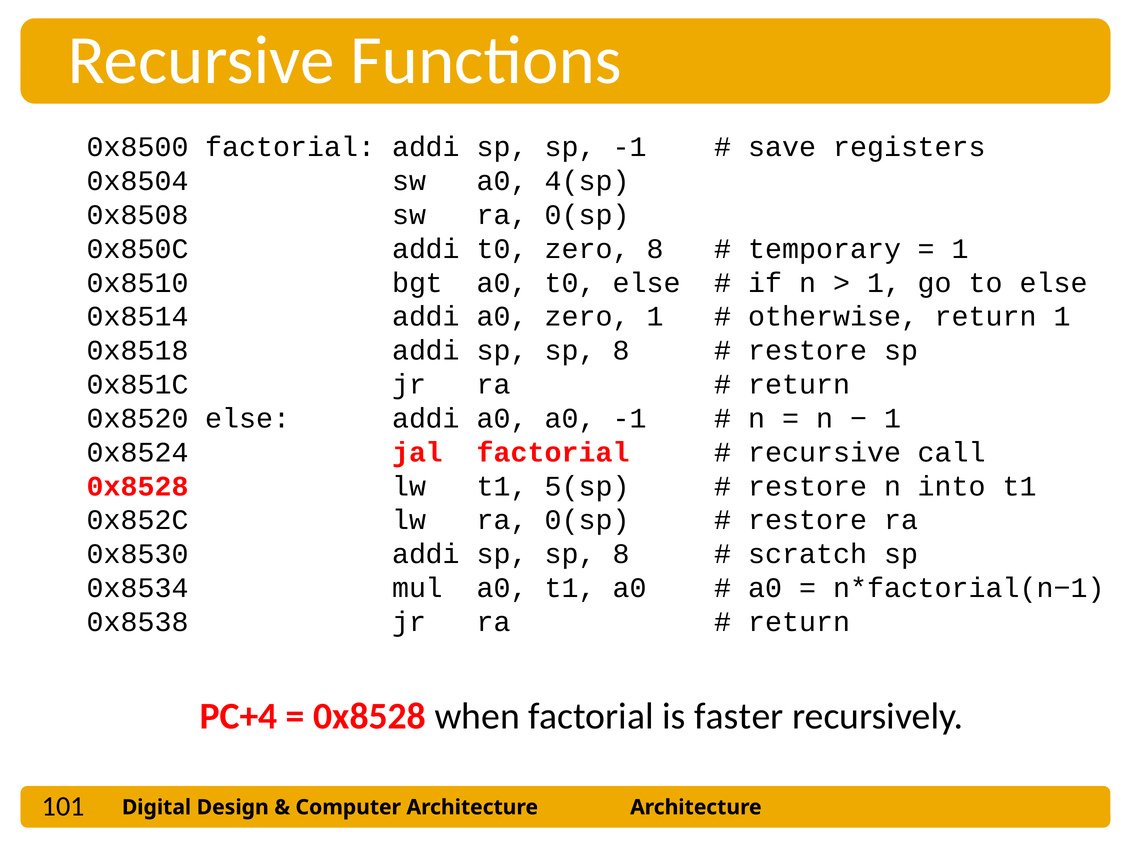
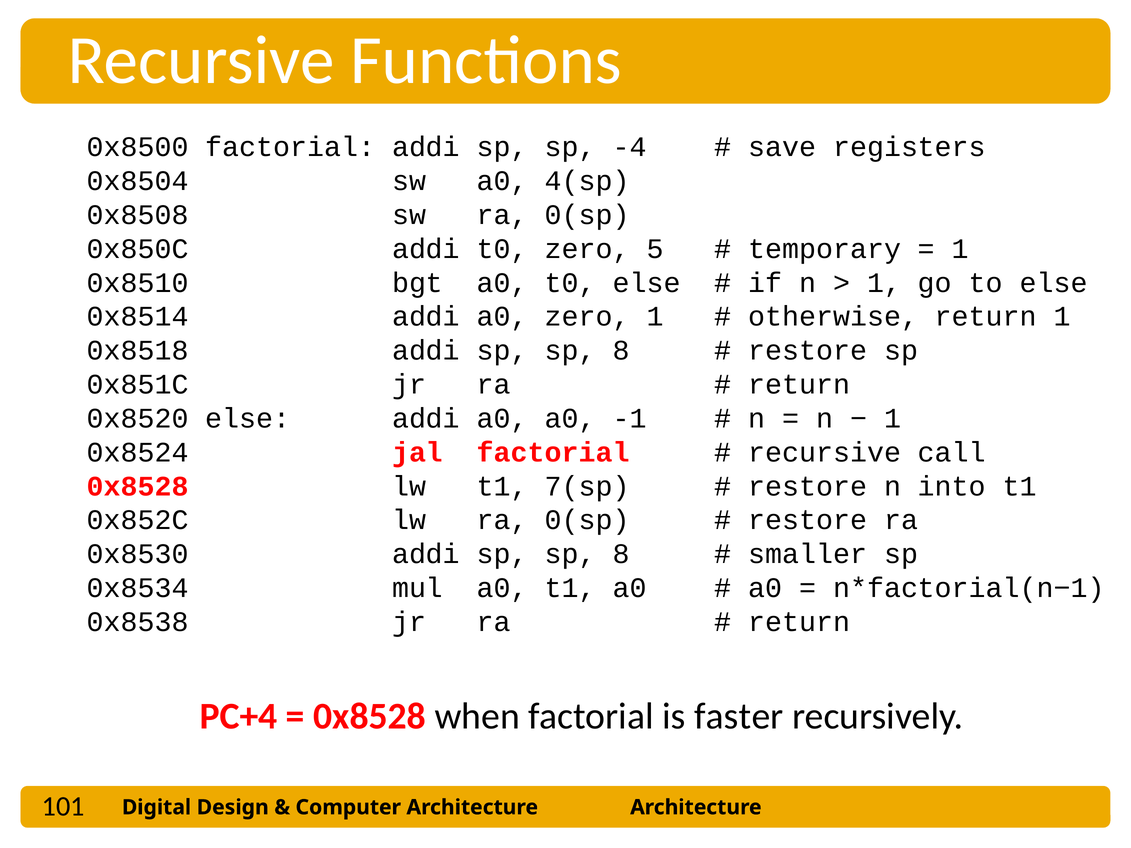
sp -1: -1 -> -4
zero 8: 8 -> 5
5(sp: 5(sp -> 7(sp
scratch: scratch -> smaller
